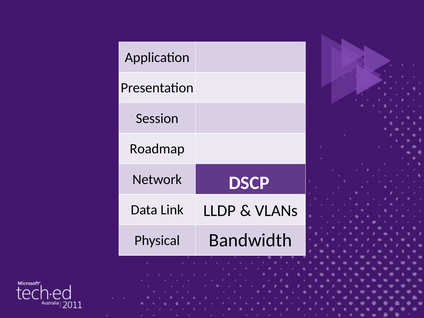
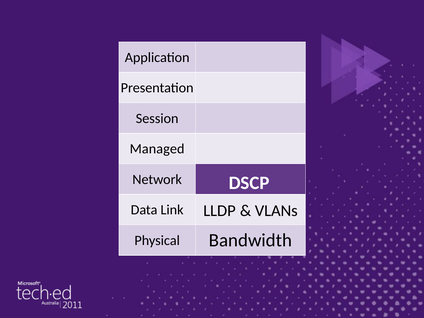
Roadmap: Roadmap -> Managed
